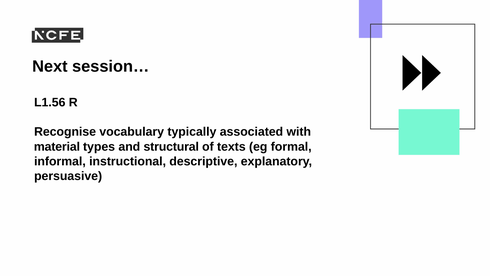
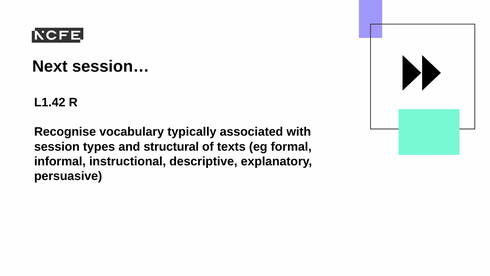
L1.56: L1.56 -> L1.42
material: material -> session
